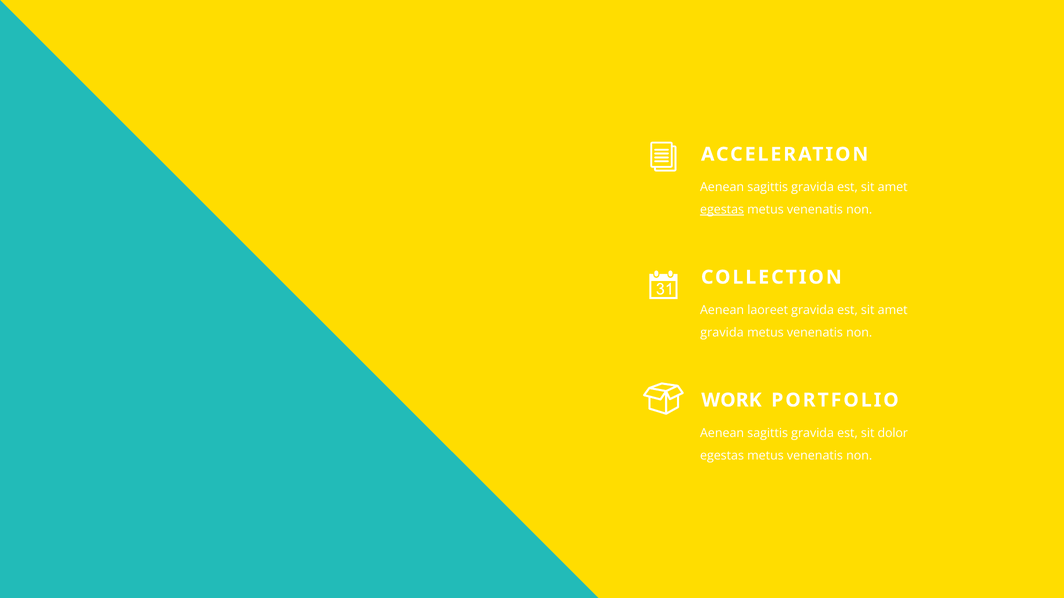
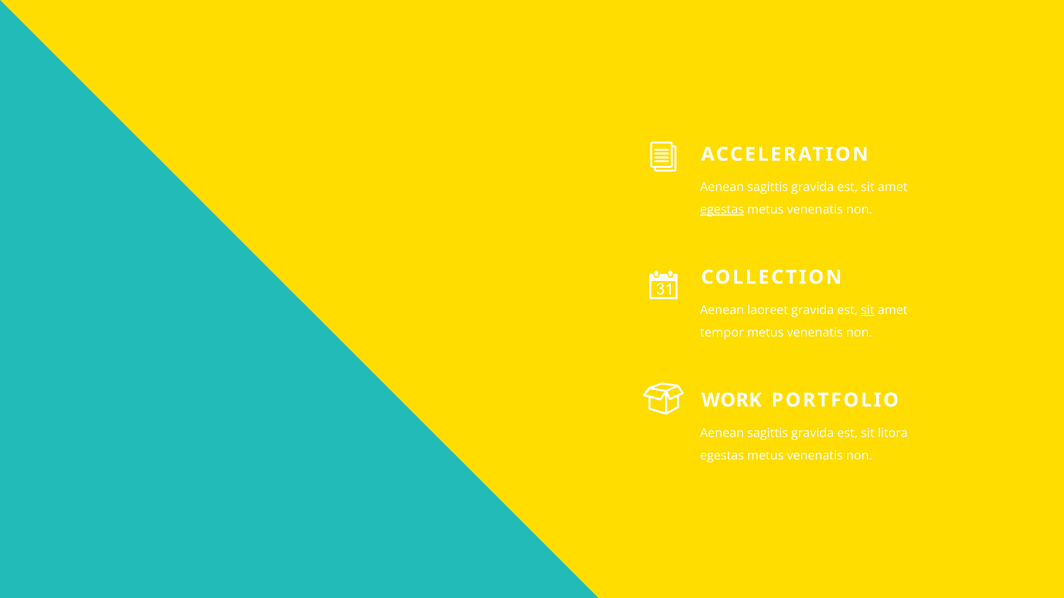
sit at (868, 310) underline: none -> present
gravida at (722, 333): gravida -> tempor
dolor: dolor -> litora
